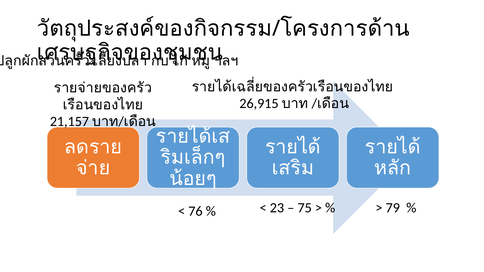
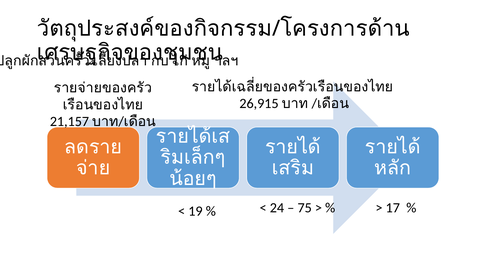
76: 76 -> 19
23: 23 -> 24
79: 79 -> 17
